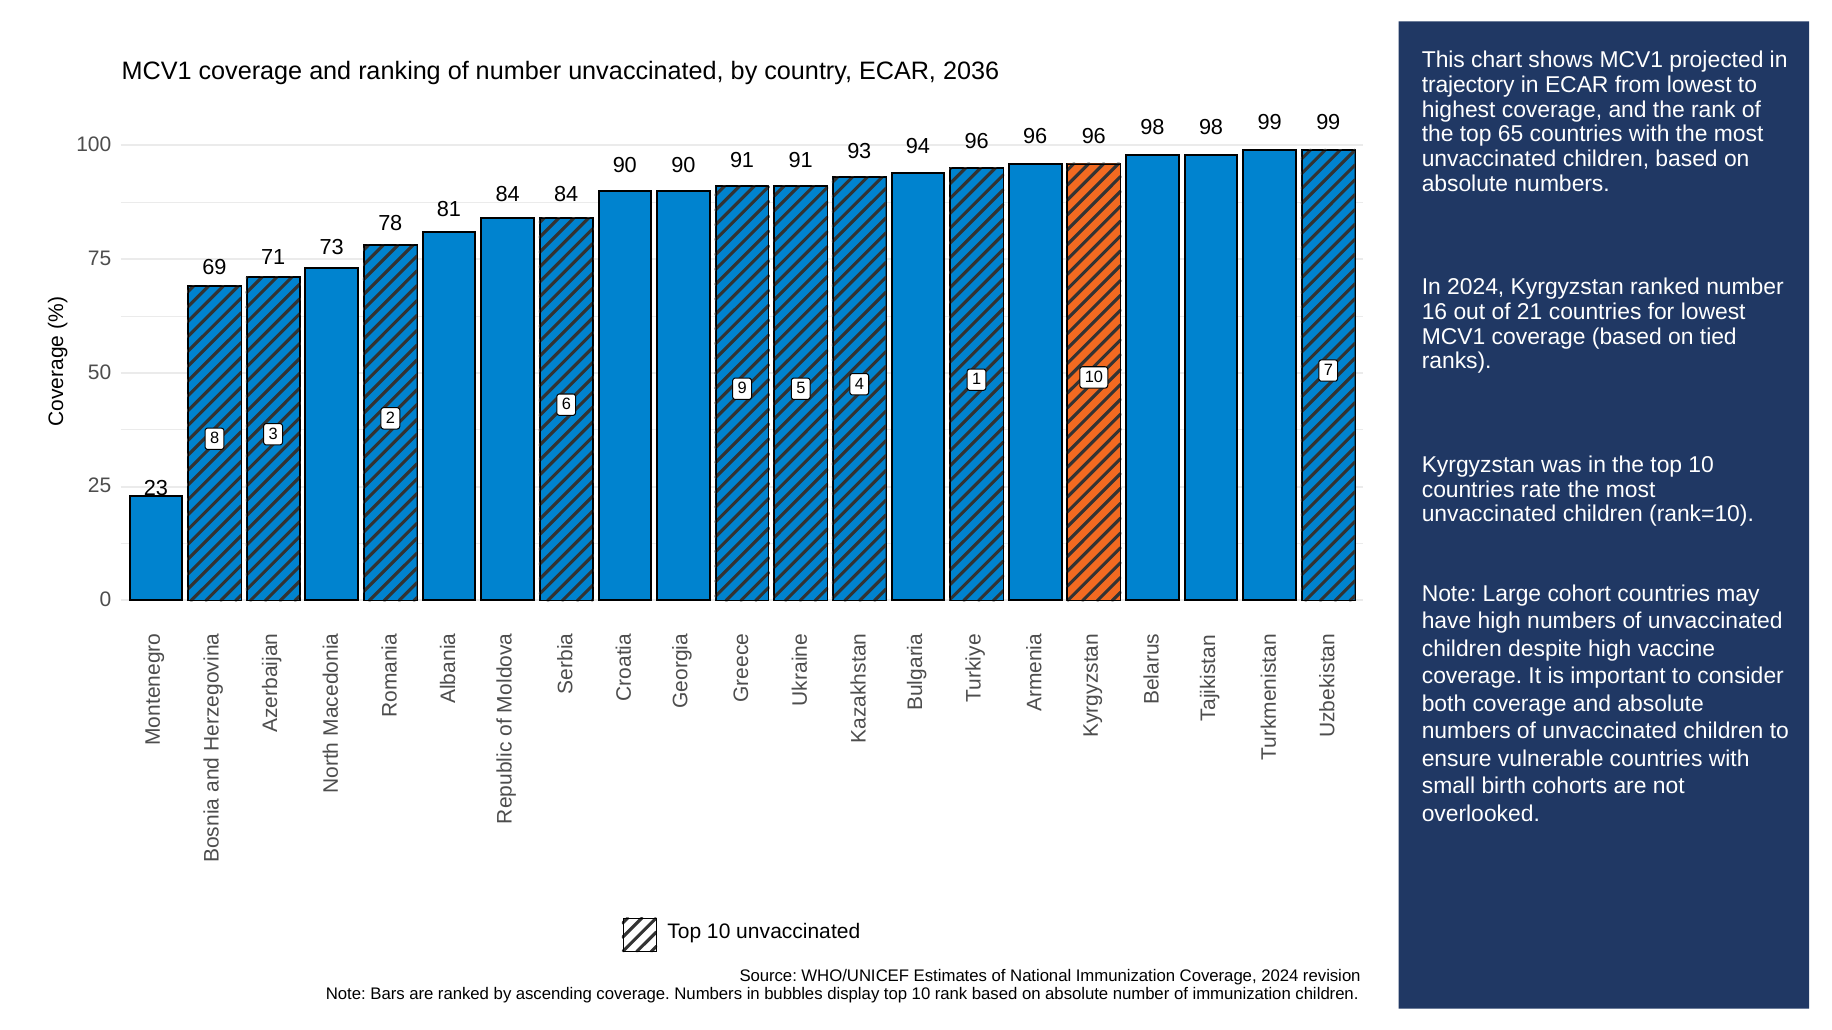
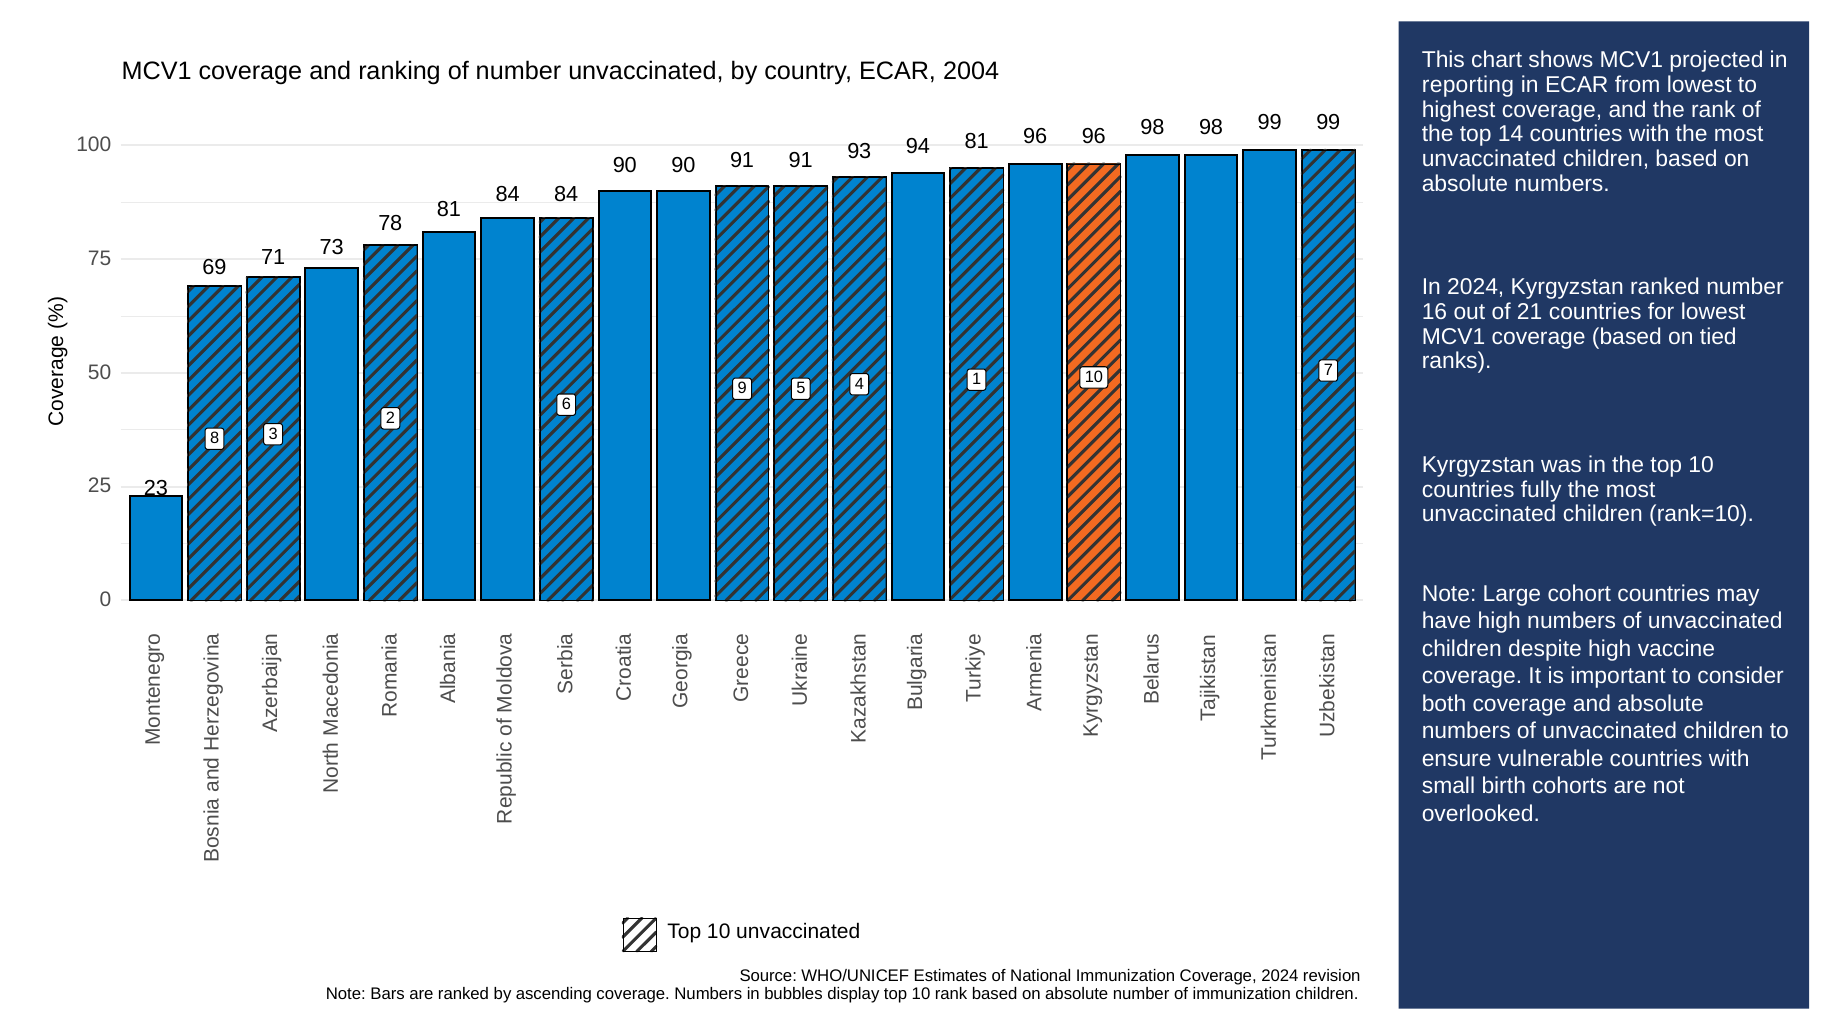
2036: 2036 -> 2004
trajectory: trajectory -> reporting
65: 65 -> 14
94 96: 96 -> 81
rate: rate -> fully
